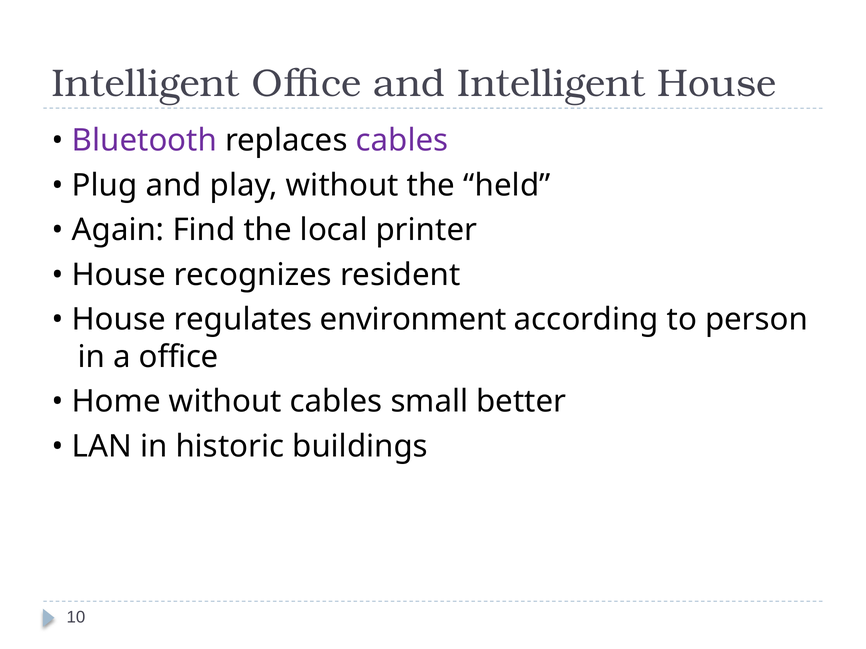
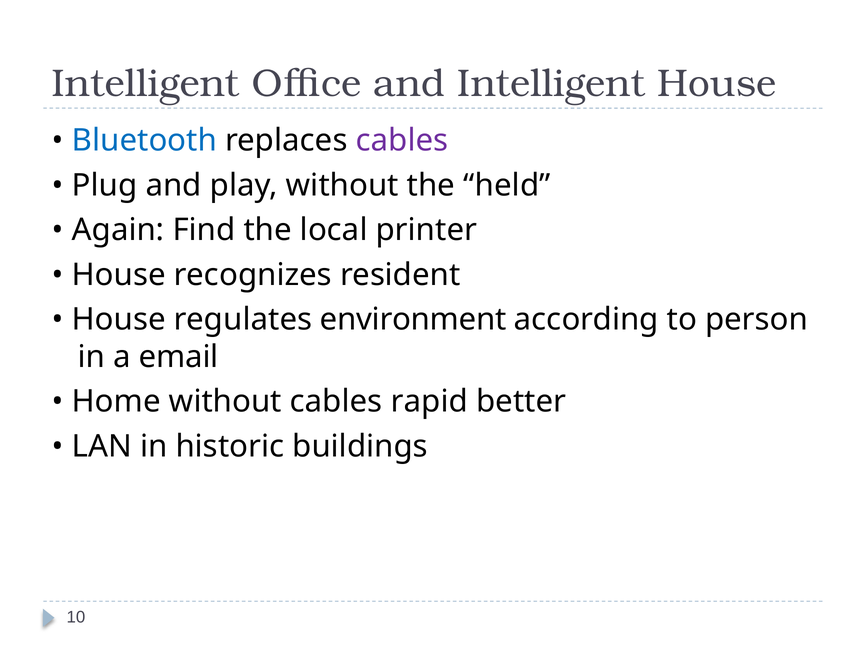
Bluetooth colour: purple -> blue
a office: office -> email
small: small -> rapid
